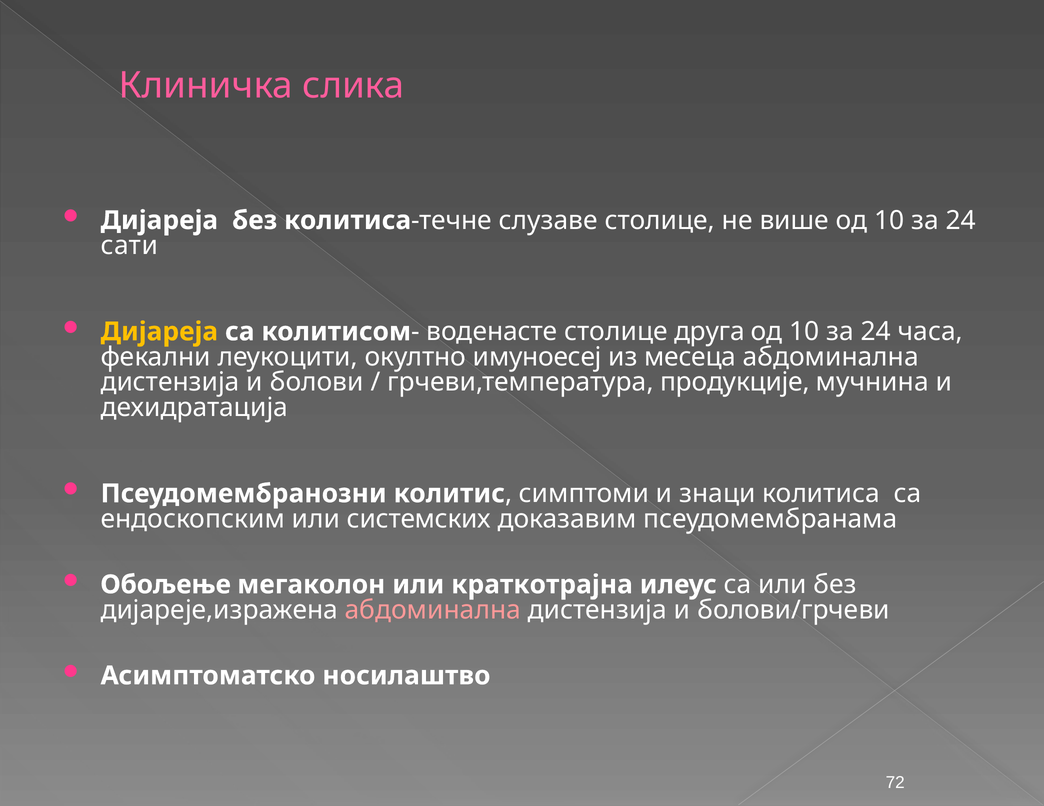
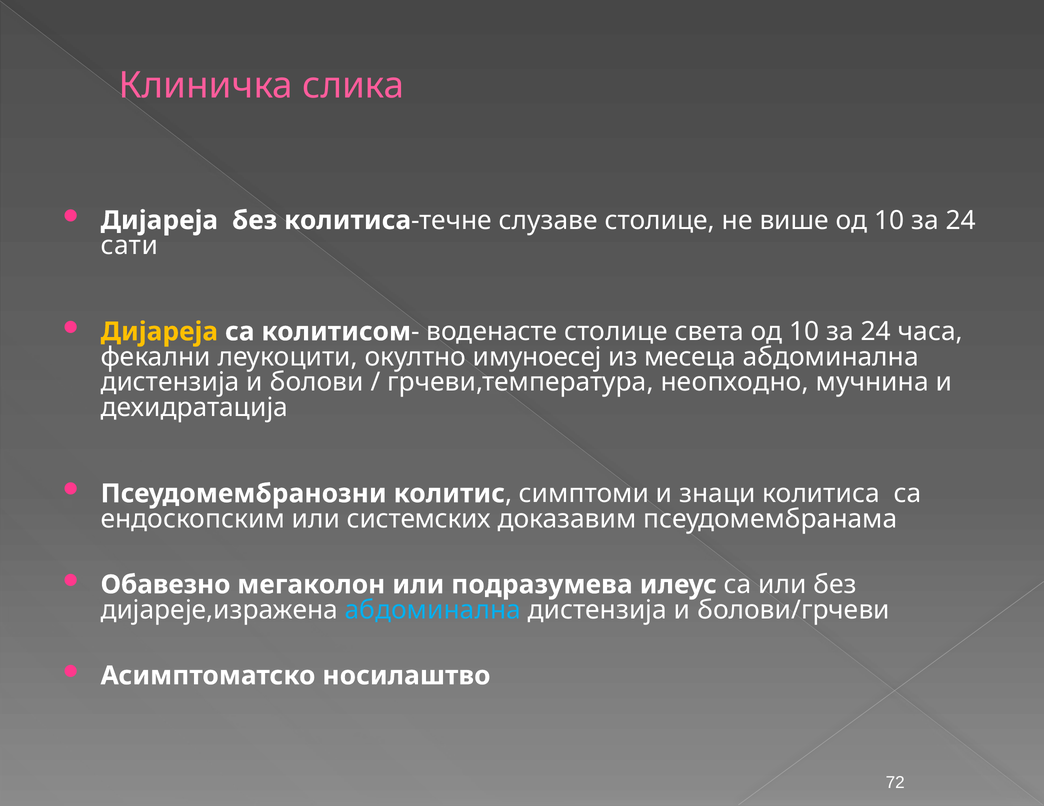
друга: друга -> света
продукције: продукције -> неопходно
Обољење: Обољење -> Обавезно
краткотрајна: краткотрајна -> подразумева
абдоминална at (433, 610) colour: pink -> light blue
